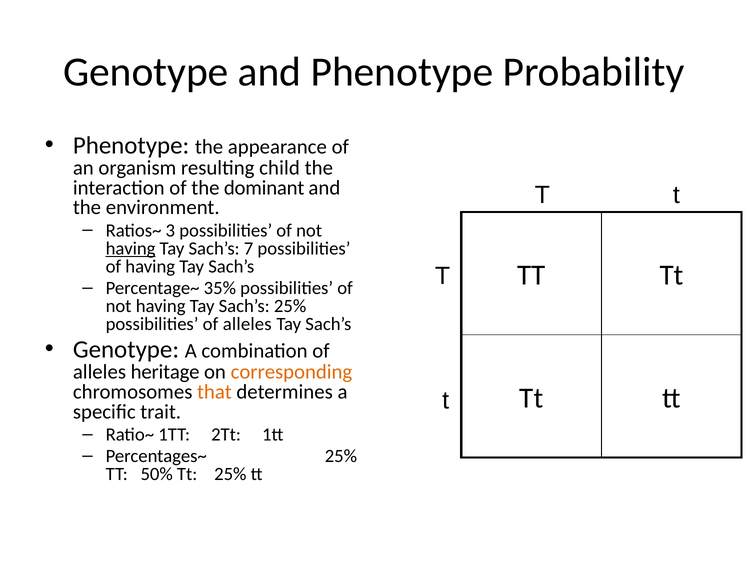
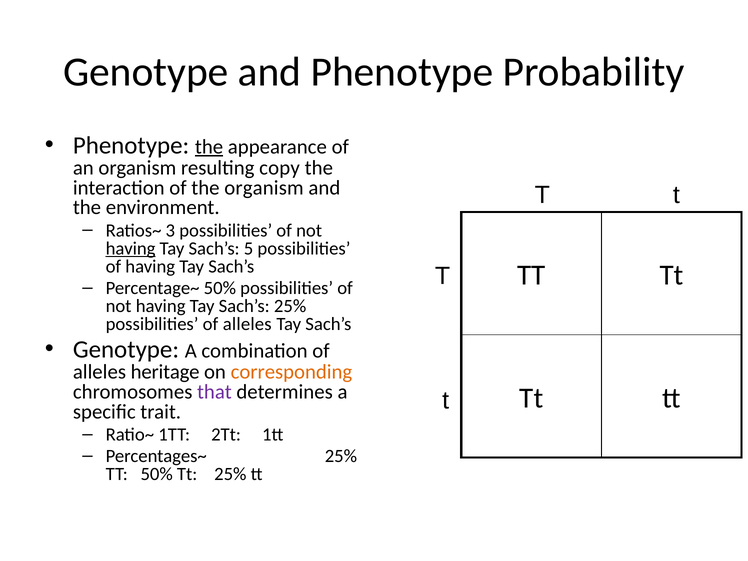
the at (209, 147) underline: none -> present
child: child -> copy
the dominant: dominant -> organism
7: 7 -> 5
Percentage~ 35%: 35% -> 50%
that colour: orange -> purple
